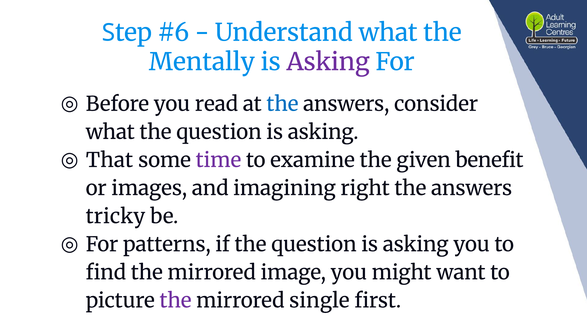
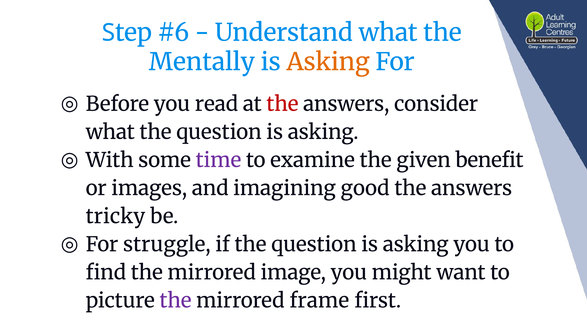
Asking at (328, 62) colour: purple -> orange
the at (282, 104) colour: blue -> red
That: That -> With
right: right -> good
patterns: patterns -> struggle
single: single -> frame
